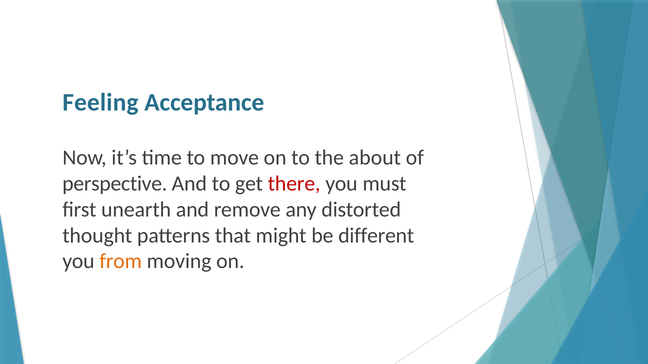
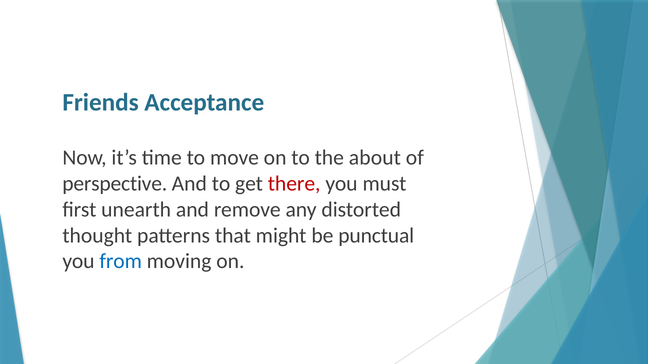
Feeling: Feeling -> Friends
different: different -> punctual
from colour: orange -> blue
